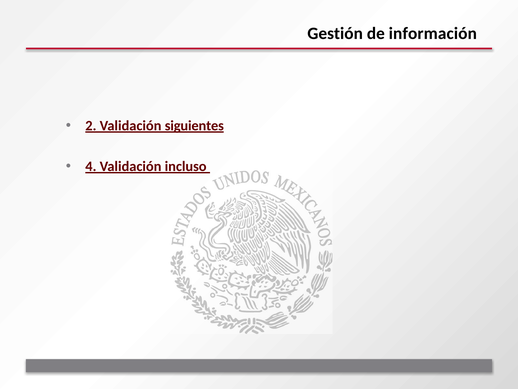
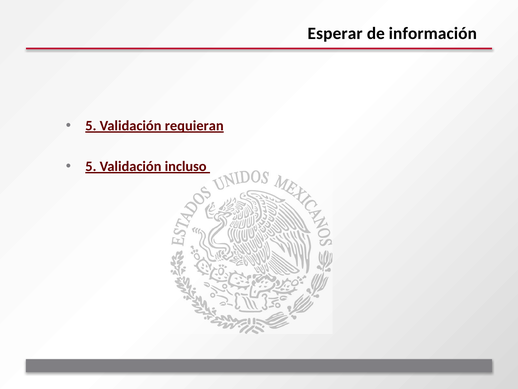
Gestión: Gestión -> Esperar
2 at (91, 126): 2 -> 5
siguientes: siguientes -> requieran
4 at (91, 166): 4 -> 5
